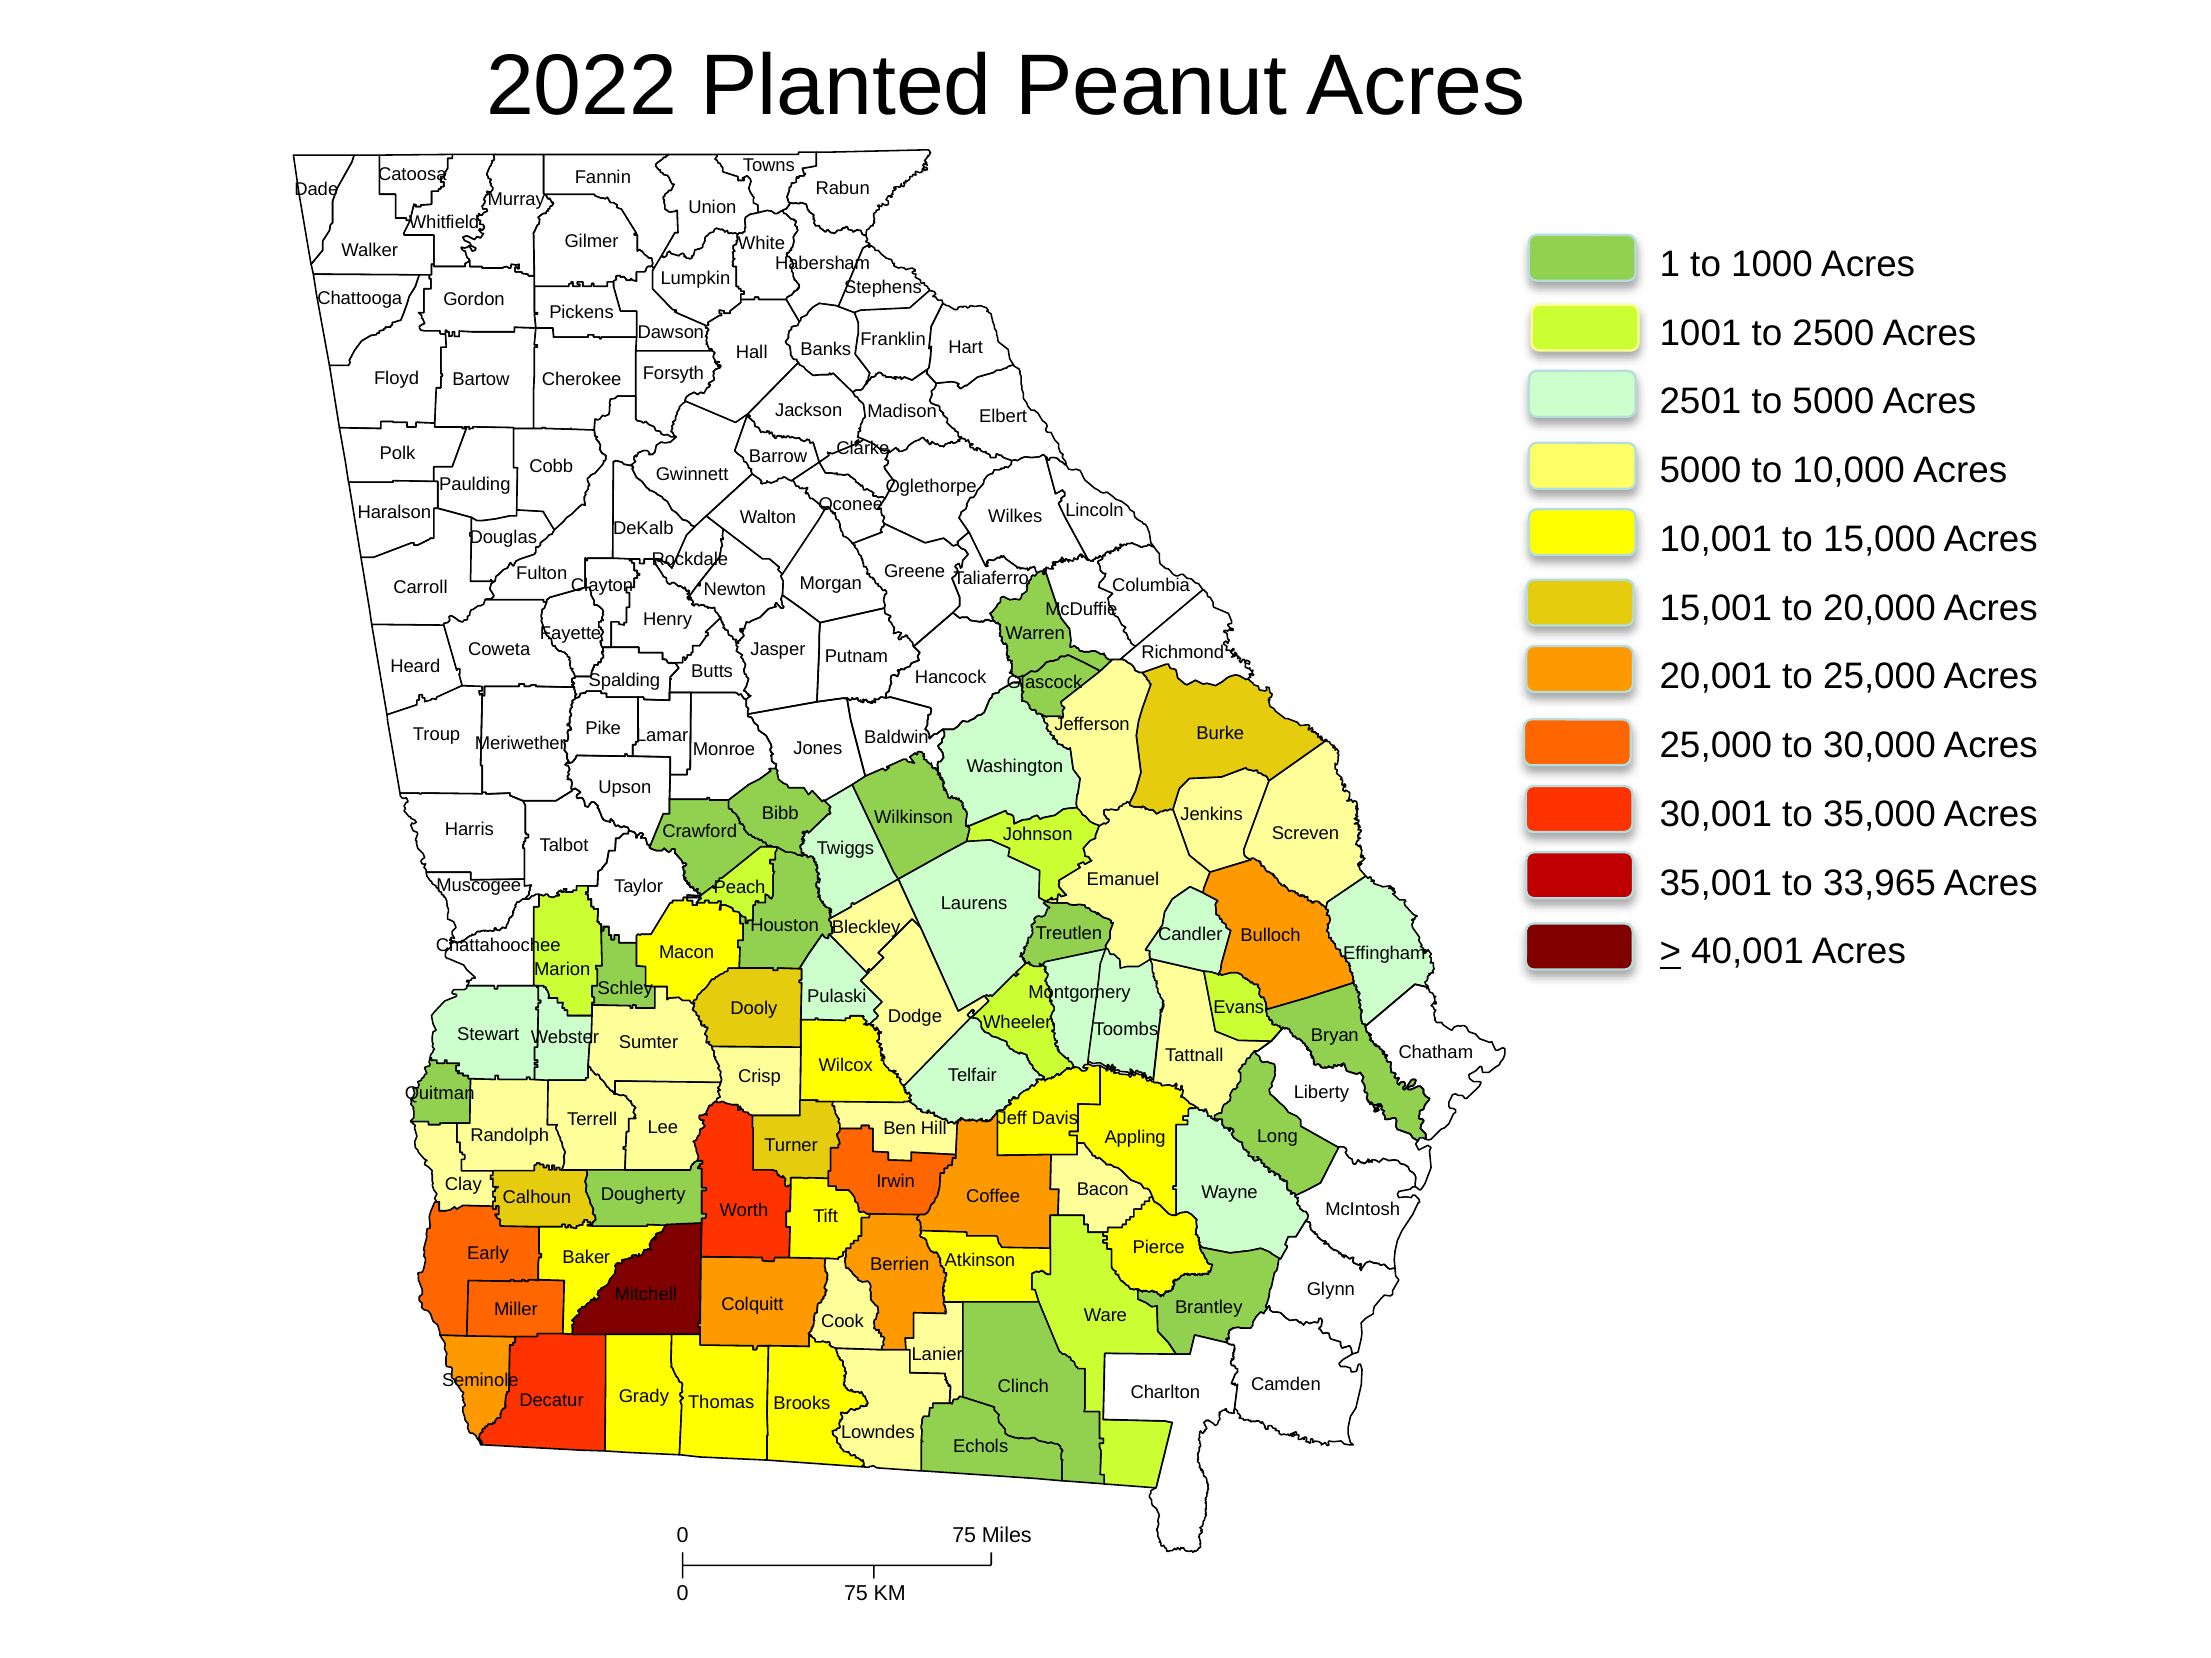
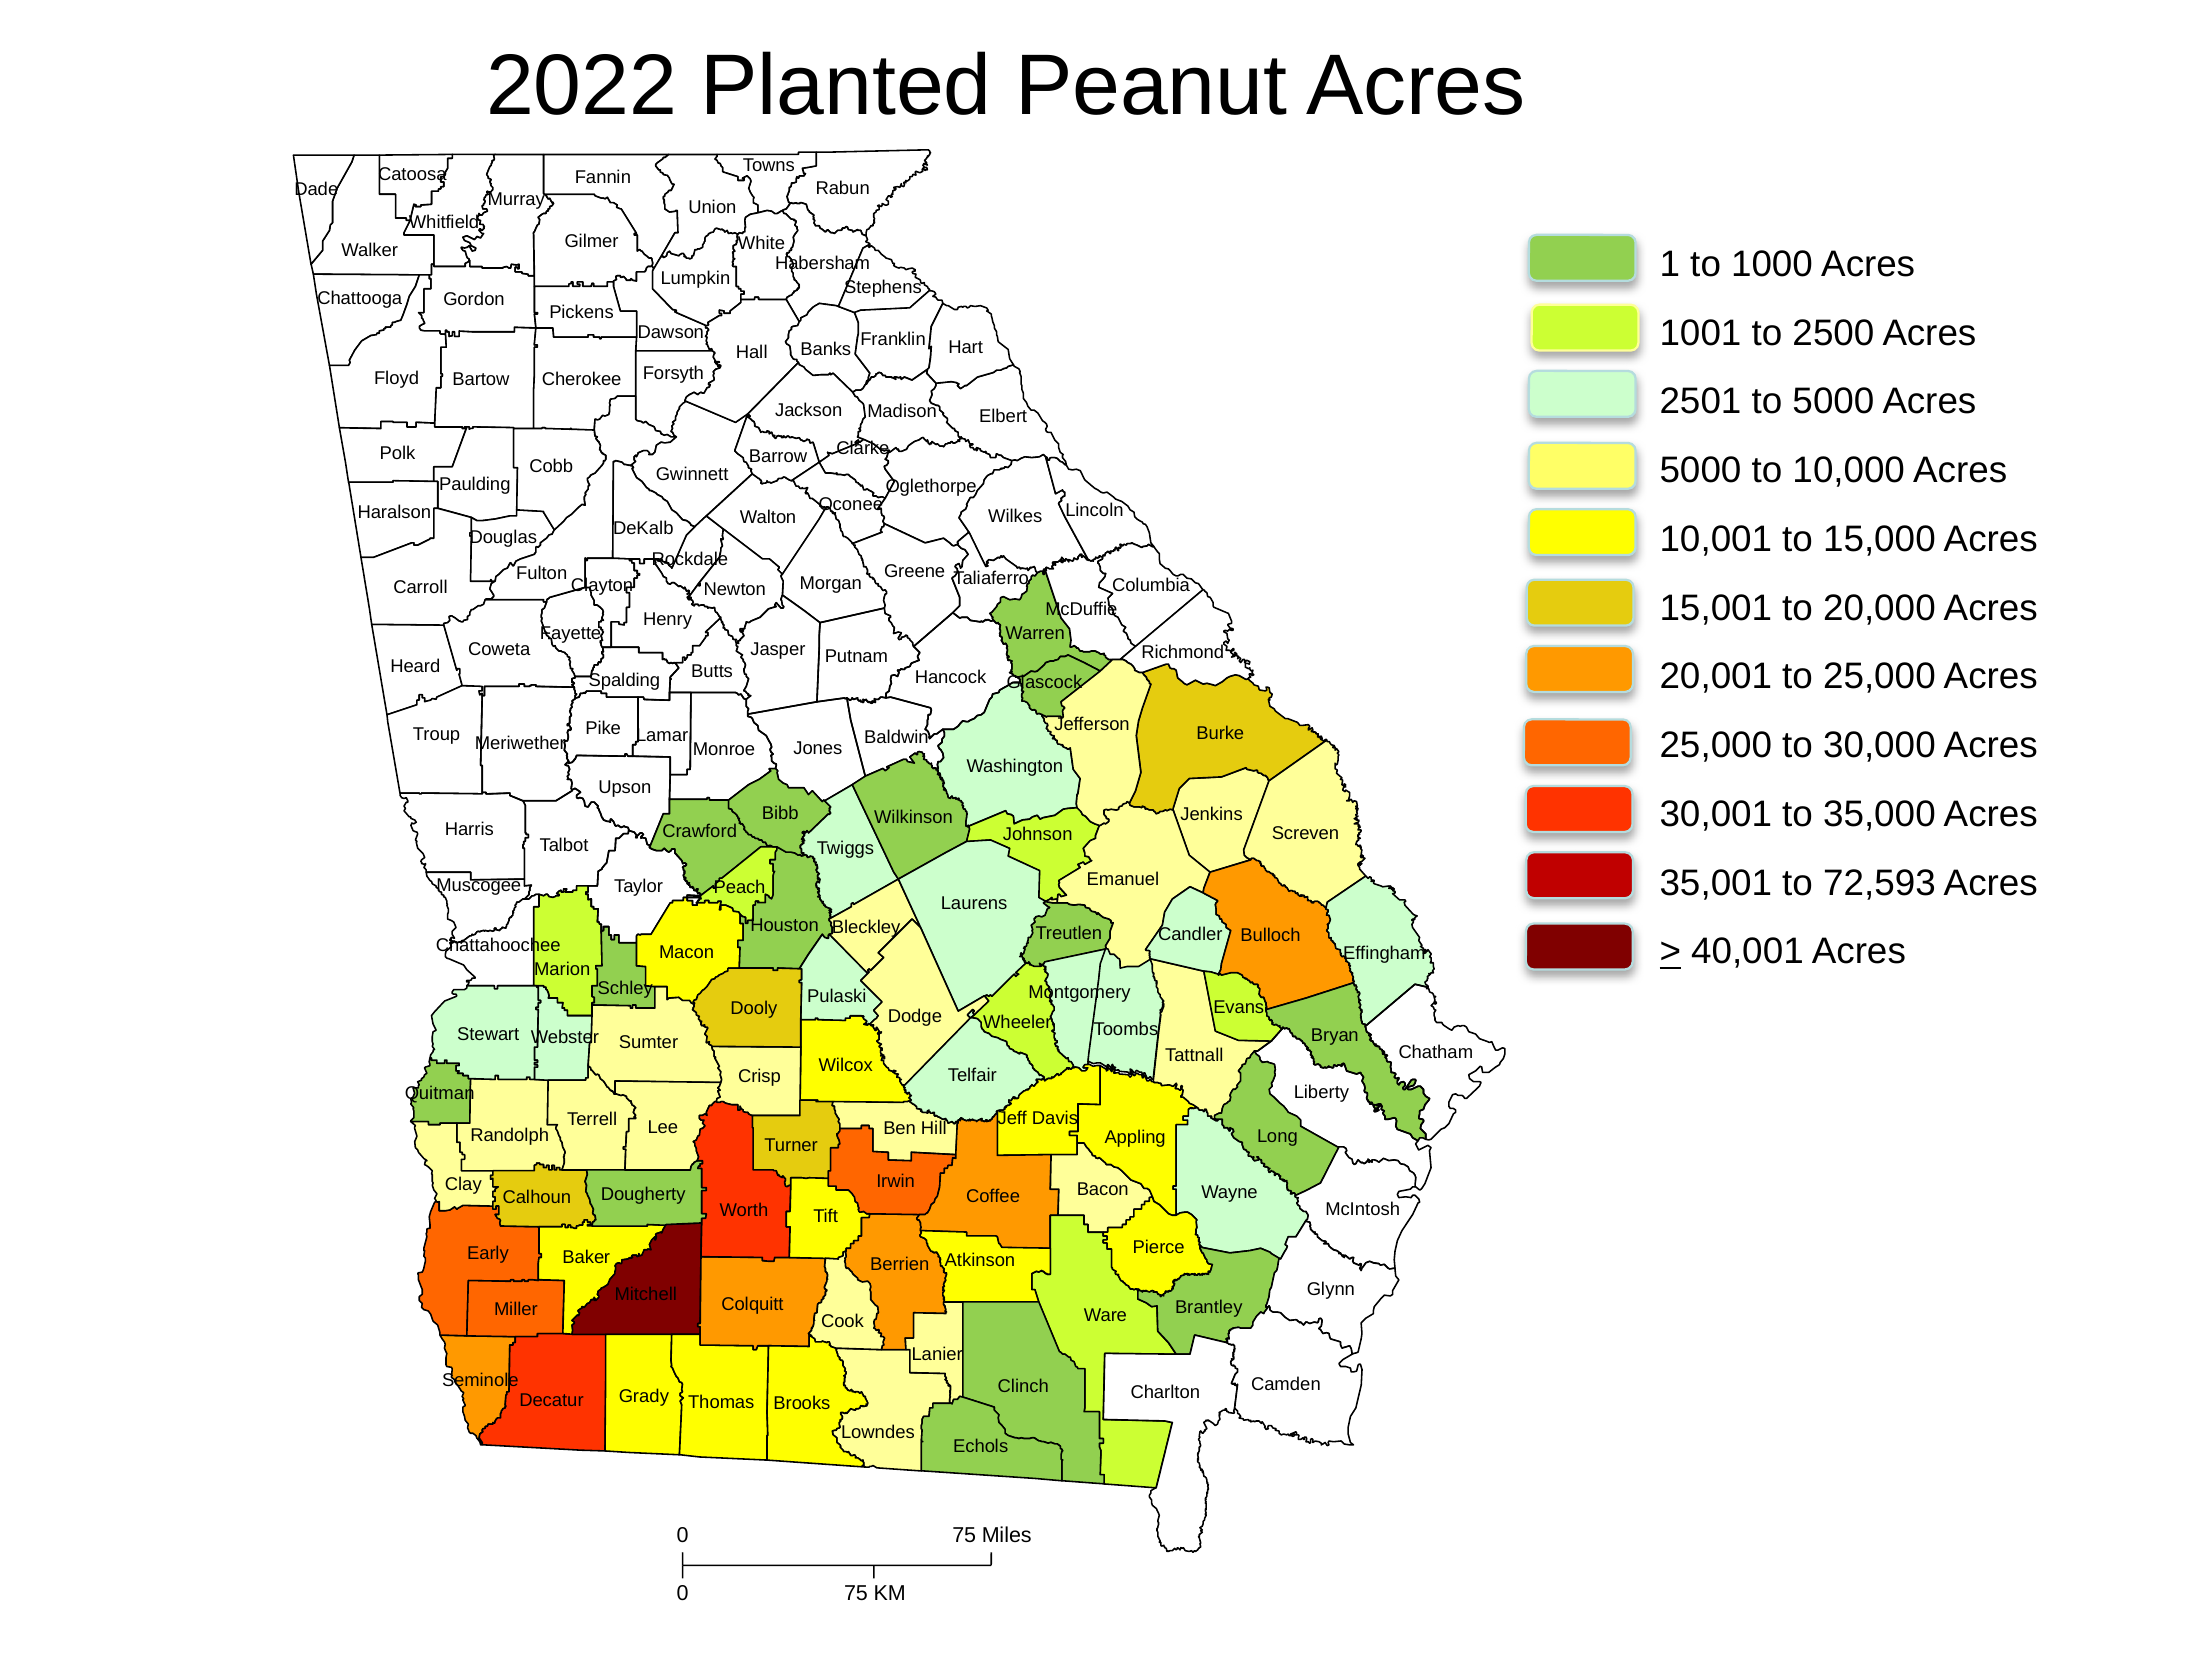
33,965: 33,965 -> 72,593
